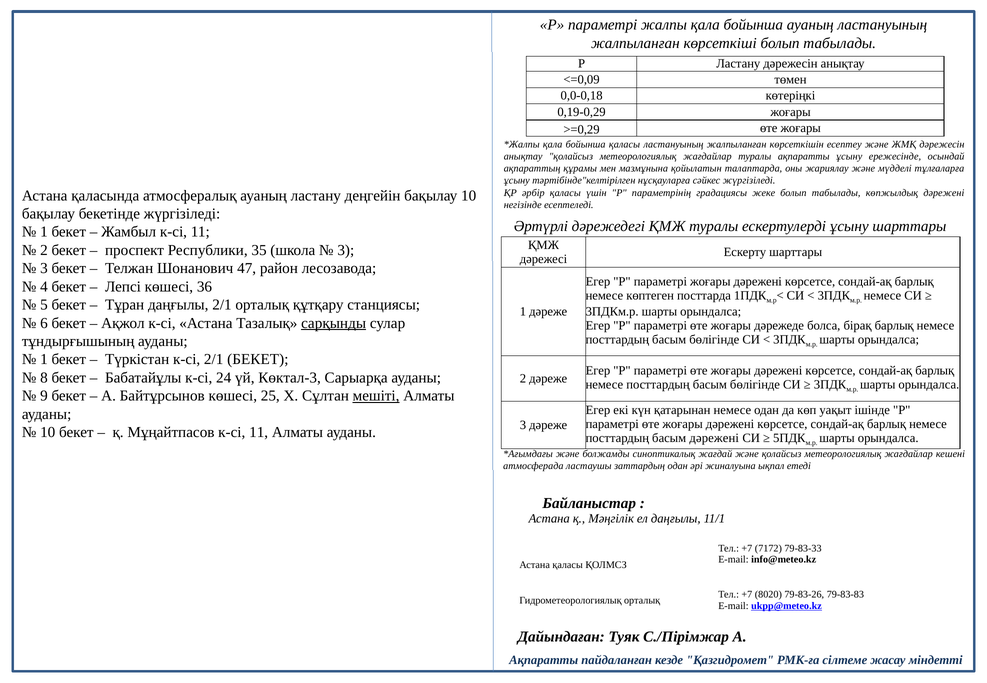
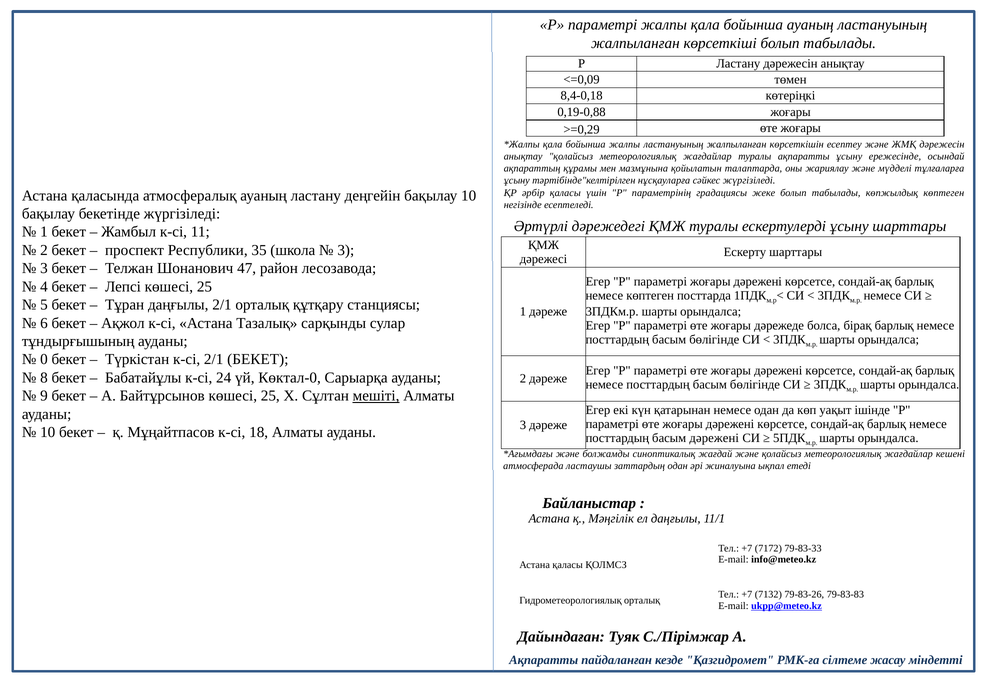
0,0-0,18: 0,0-0,18 -> 8,4-0,18
0,19-0,29: 0,19-0,29 -> 0,19-0,88
бойынша қаласы: қаласы -> жалпы
көпжылдық дәрежені: дәрежені -> көптеген
Лепсі көшесі 36: 36 -> 25
сарқынды underline: present -> none
1 at (44, 360): 1 -> 0
Көктал-3: Көктал-3 -> Көктал-0
Мұңайтпасов к-сі 11: 11 -> 18
8020: 8020 -> 7132
